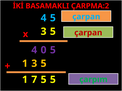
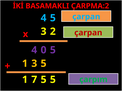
3 5: 5 -> 2
